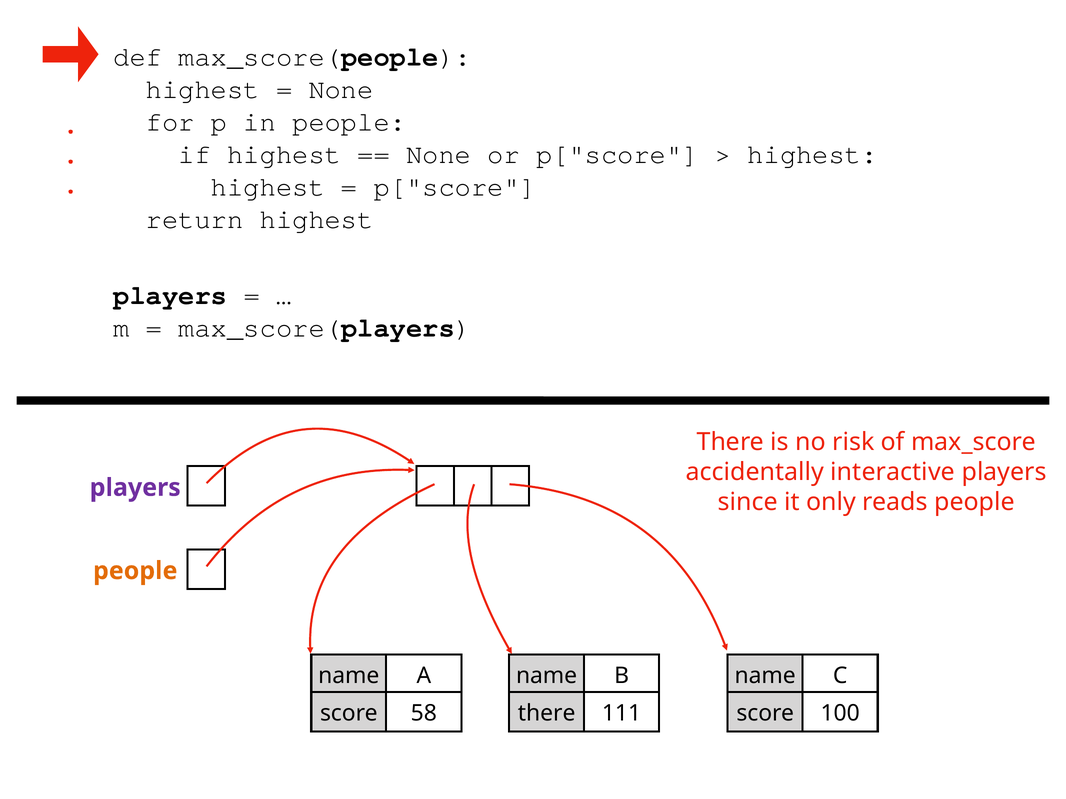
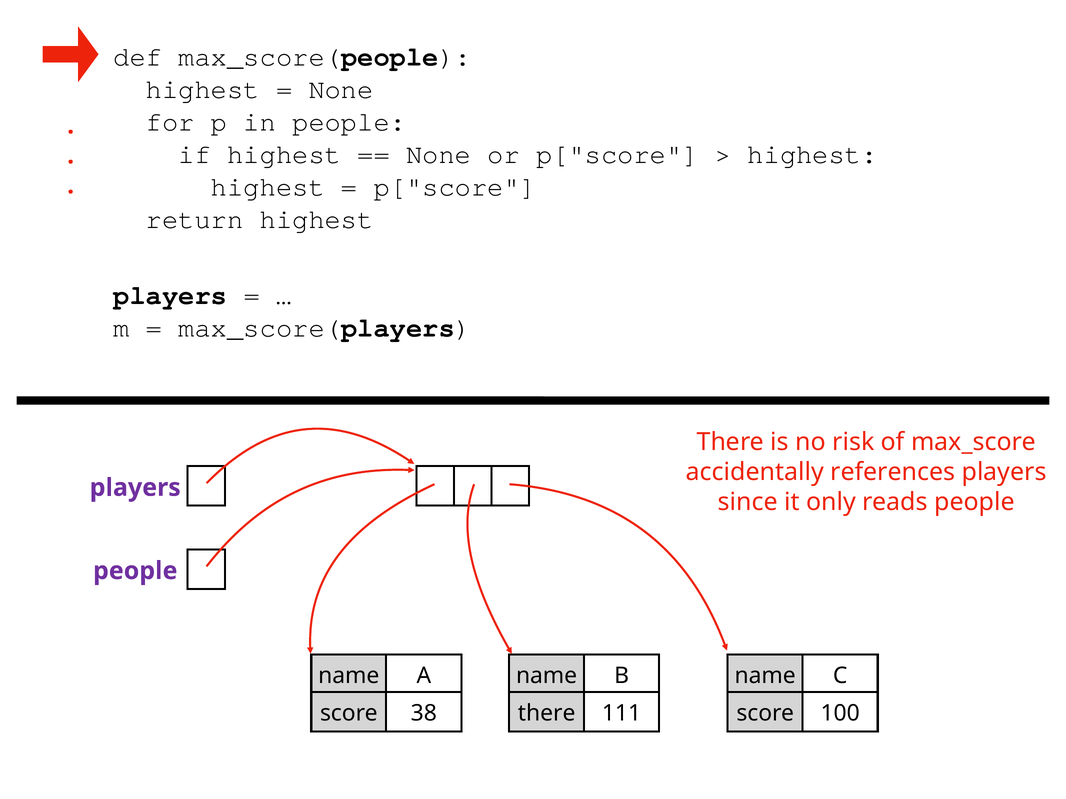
interactive: interactive -> references
people at (135, 571) colour: orange -> purple
58: 58 -> 38
